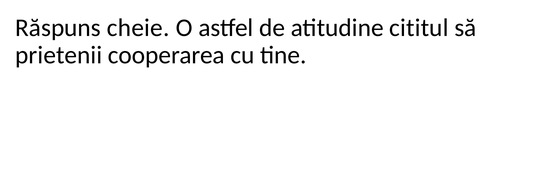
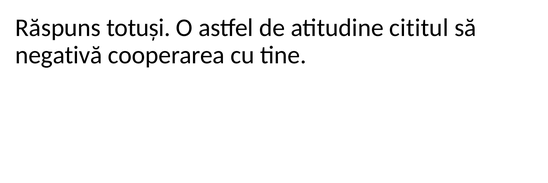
cheie: cheie -> totuși
prietenii: prietenii -> negativă
